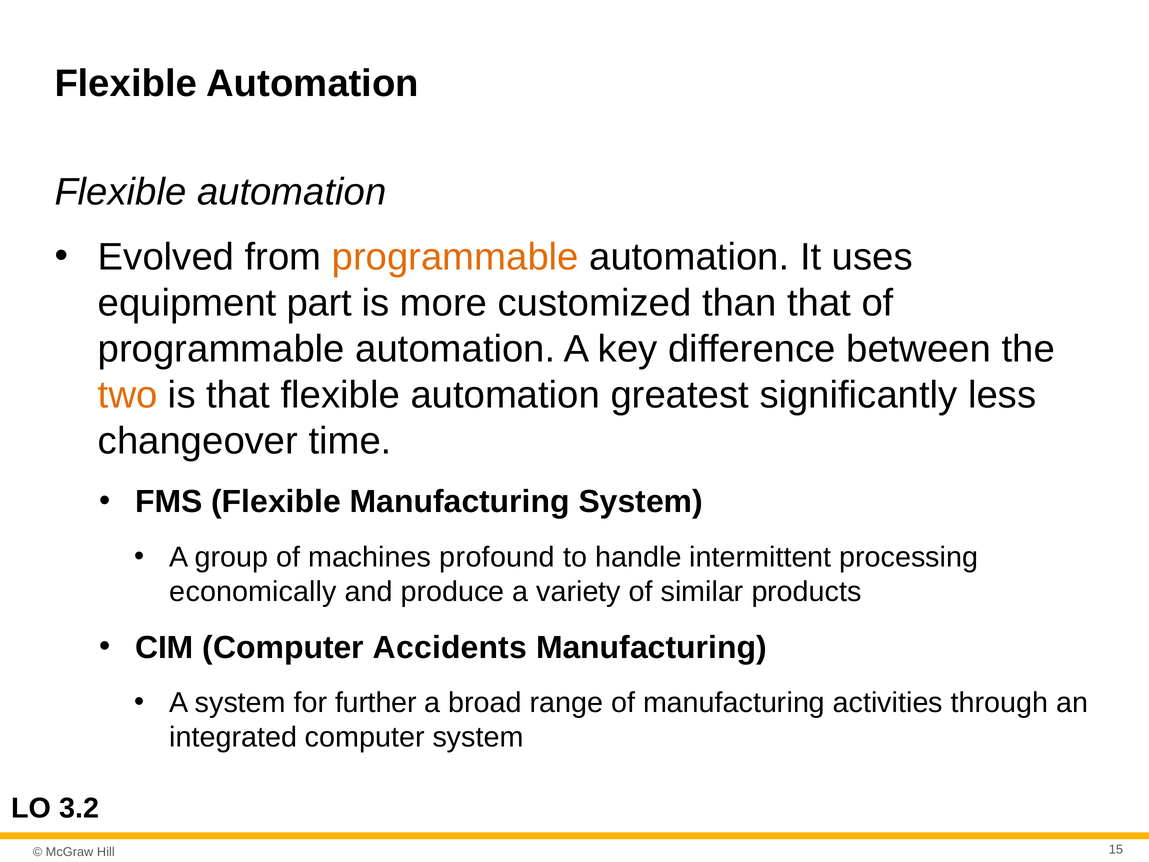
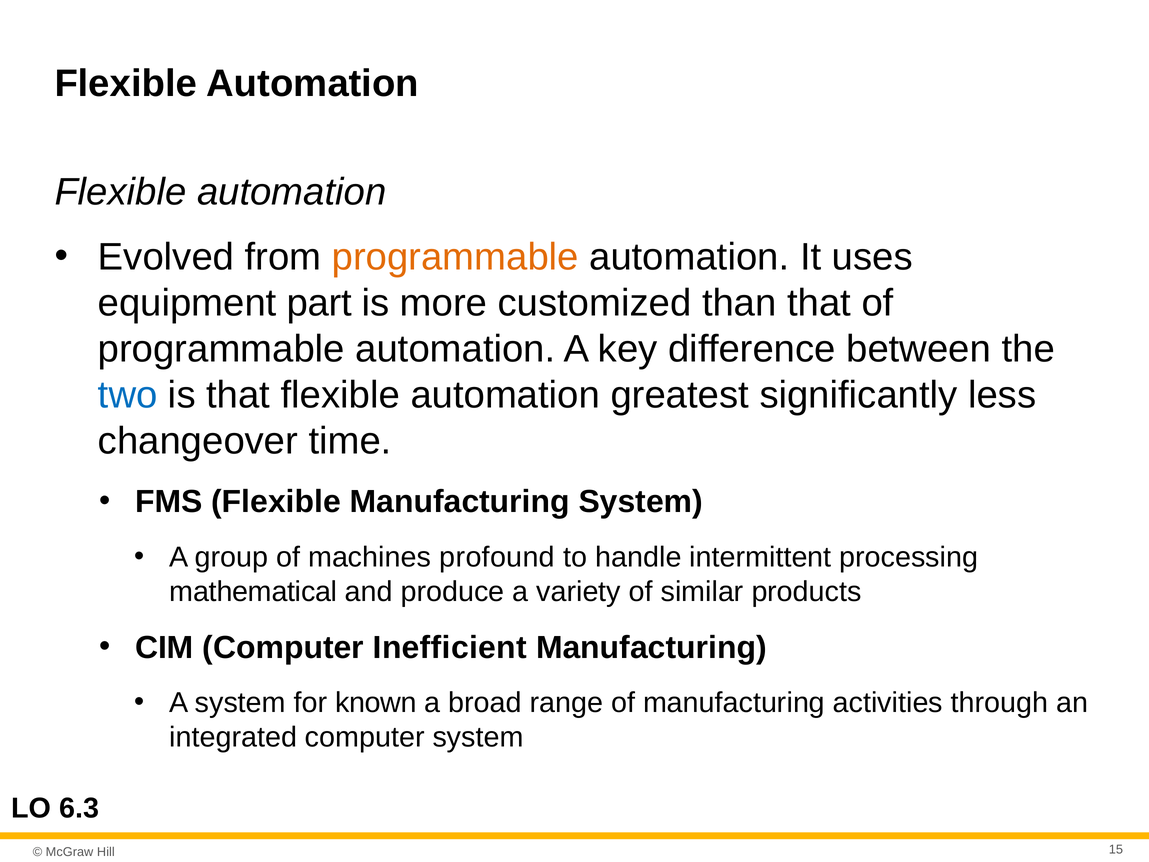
two colour: orange -> blue
economically: economically -> mathematical
Accidents: Accidents -> Inefficient
further: further -> known
3.2: 3.2 -> 6.3
